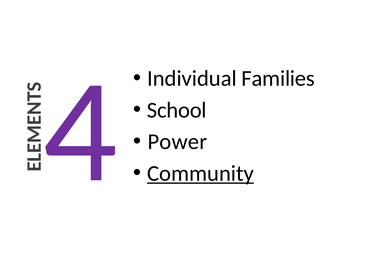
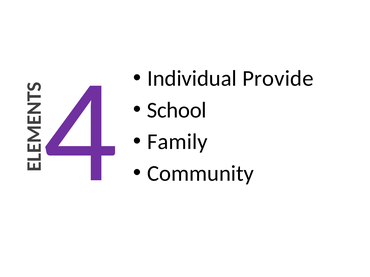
Families: Families -> Provide
Power: Power -> Family
Community underline: present -> none
